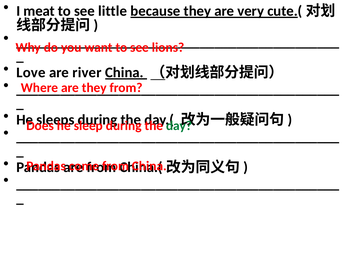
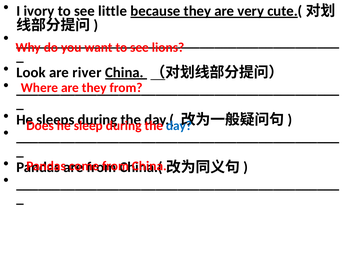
meat: meat -> ivory
Love: Love -> Look
day colour: green -> blue
